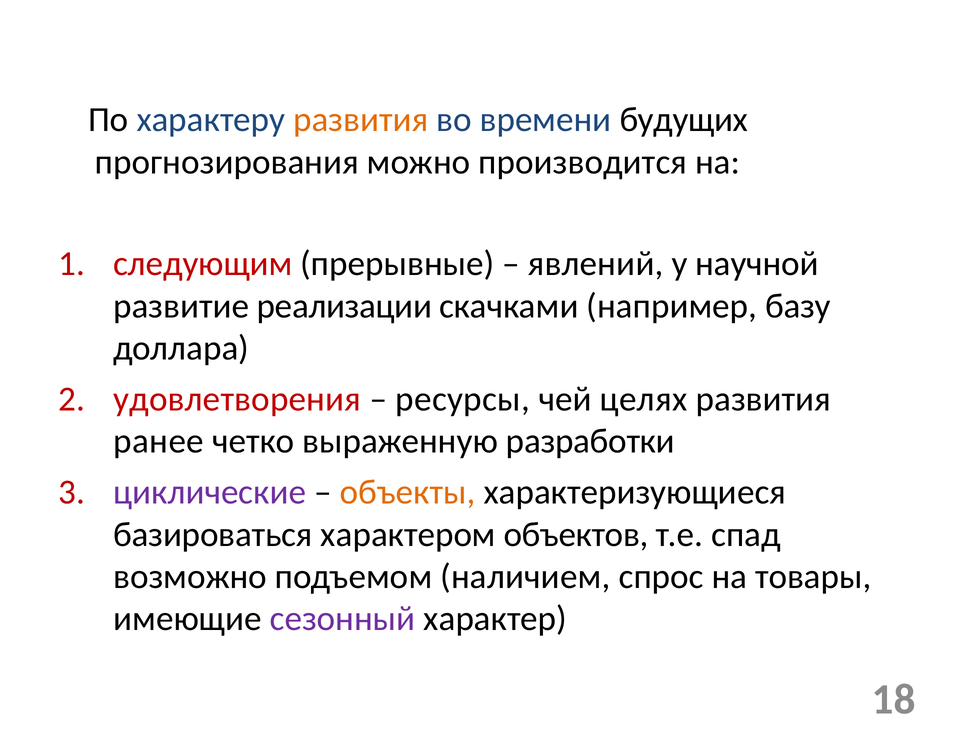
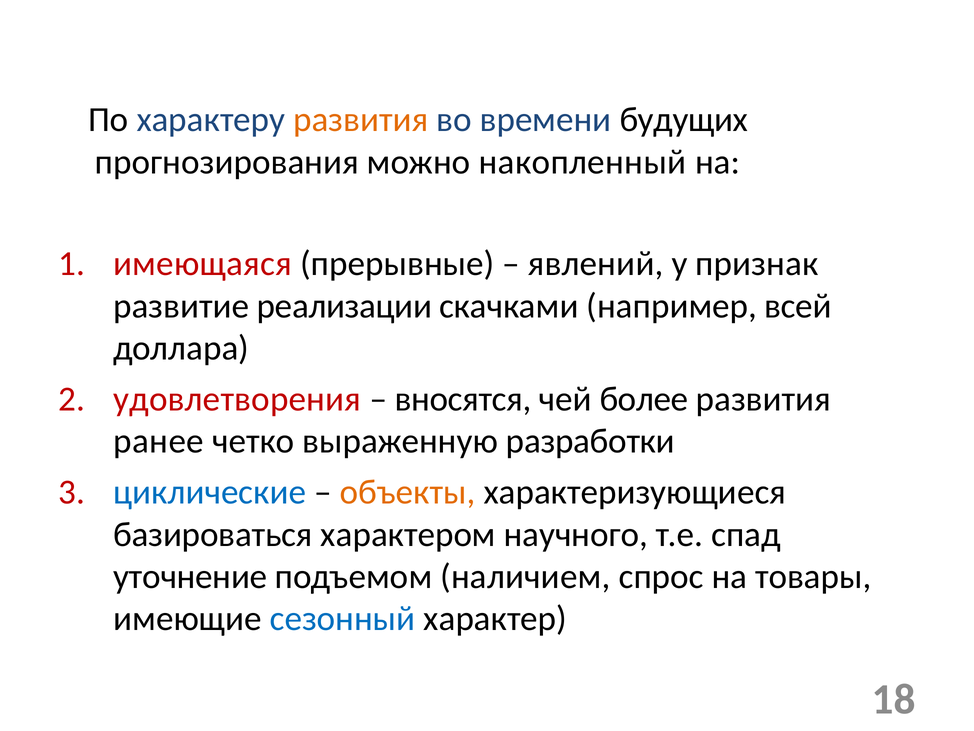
производится: производится -> накопленный
следующим: следующим -> имеющаяся
научной: научной -> признак
базу: базу -> всей
ресурсы: ресурсы -> вносятся
целях: целях -> более
циклические colour: purple -> blue
объектов: объектов -> научного
возможно: возможно -> уточнение
сезонный colour: purple -> blue
